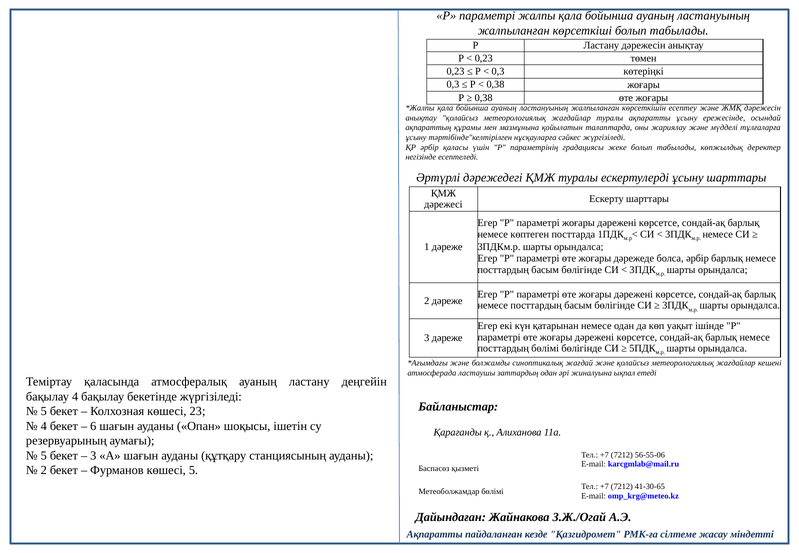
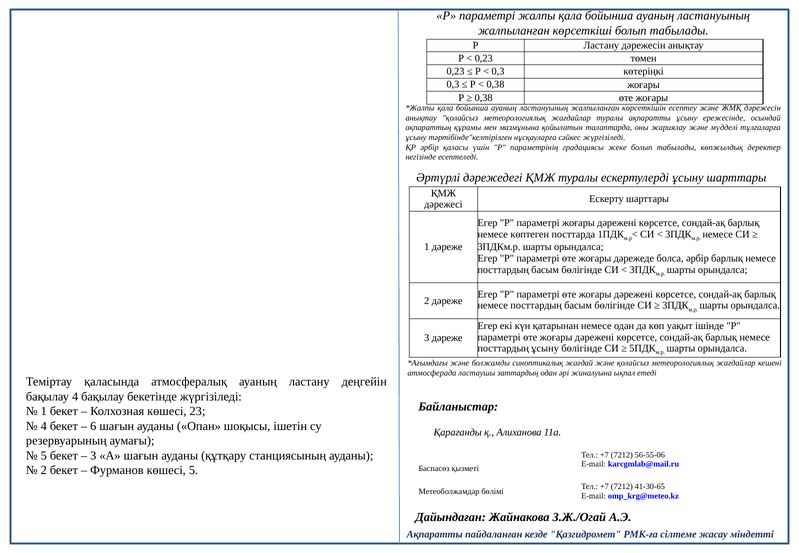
посттардың бөлімі: бөлімі -> ұсыну
5 at (44, 411): 5 -> 1
